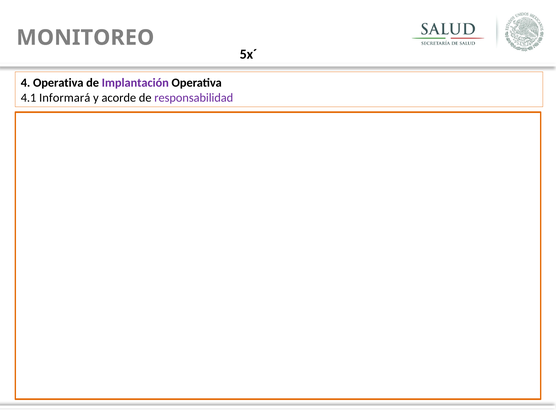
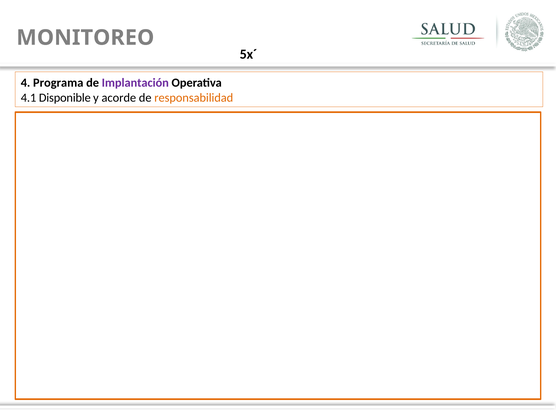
4 Operativa: Operativa -> Programa
Informará: Informará -> Disponible
responsabilidad colour: purple -> orange
